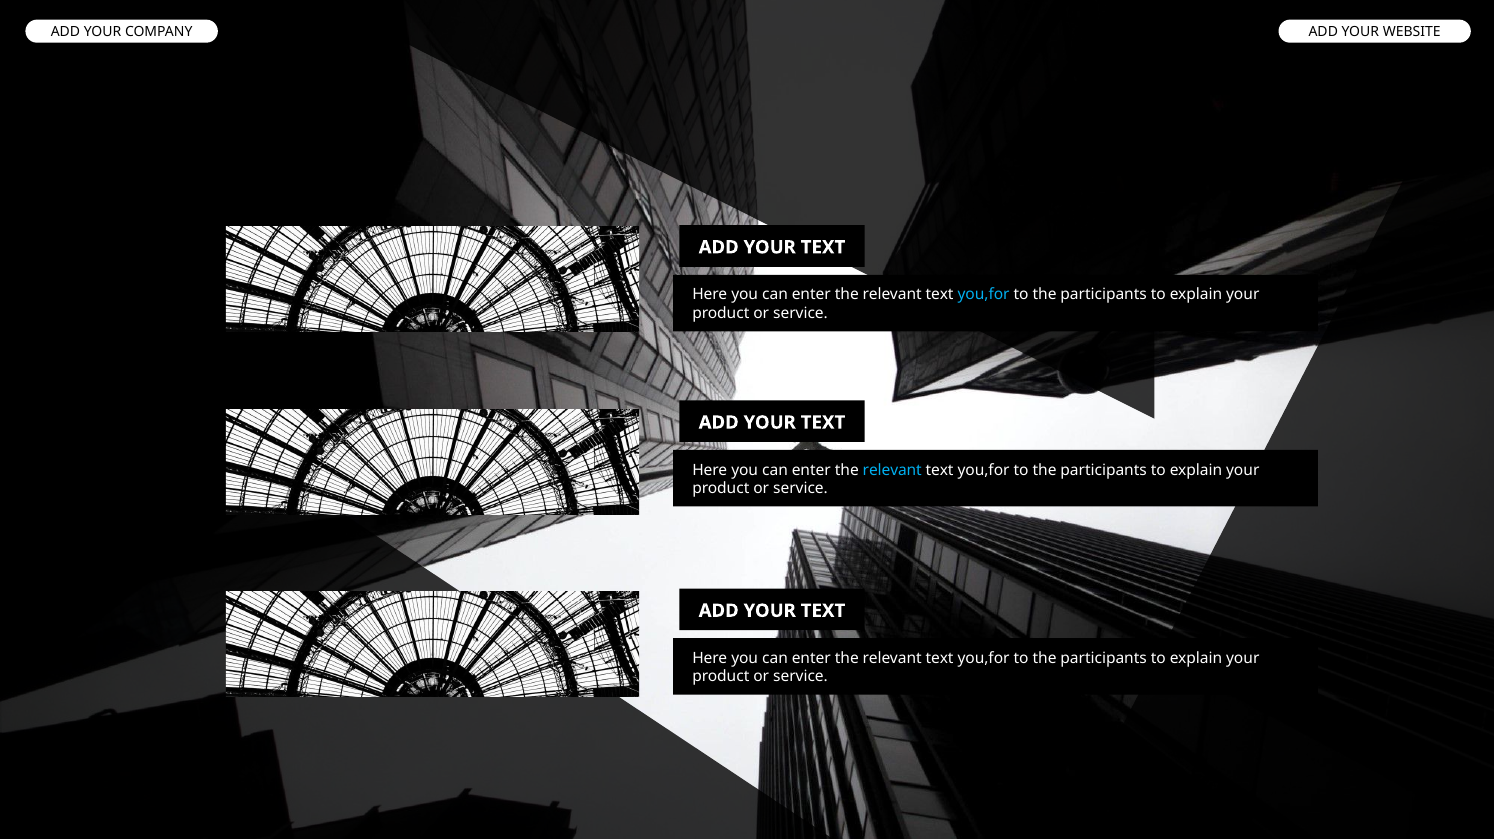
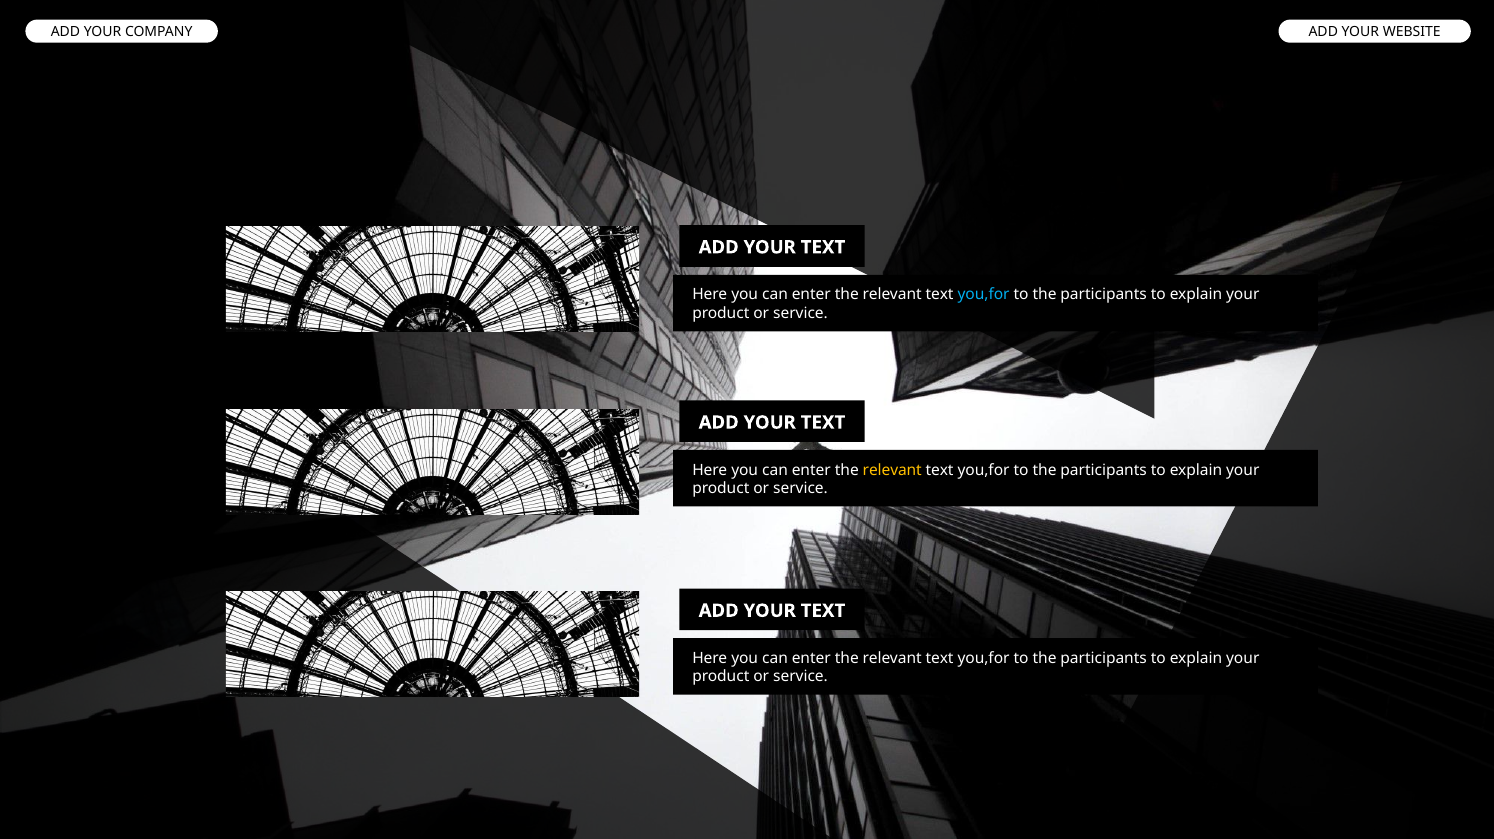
relevant at (892, 470) colour: light blue -> yellow
